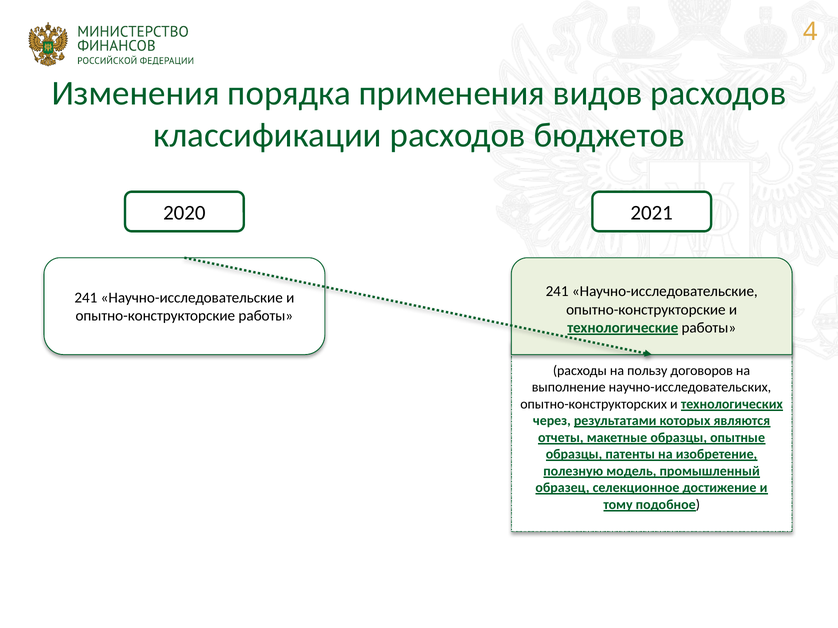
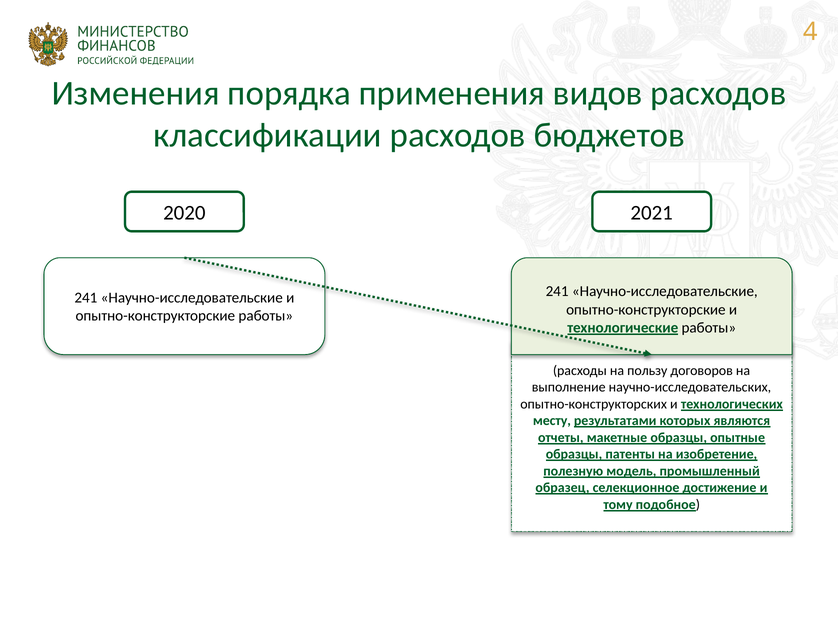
через: через -> месту
